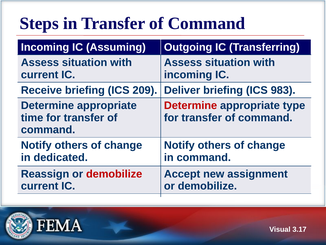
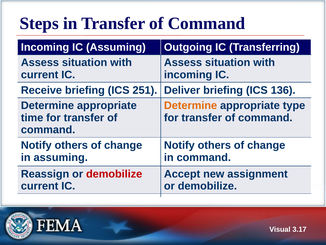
209: 209 -> 251
983: 983 -> 136
Determine at (191, 105) colour: red -> orange
in dedicated: dedicated -> assuming
